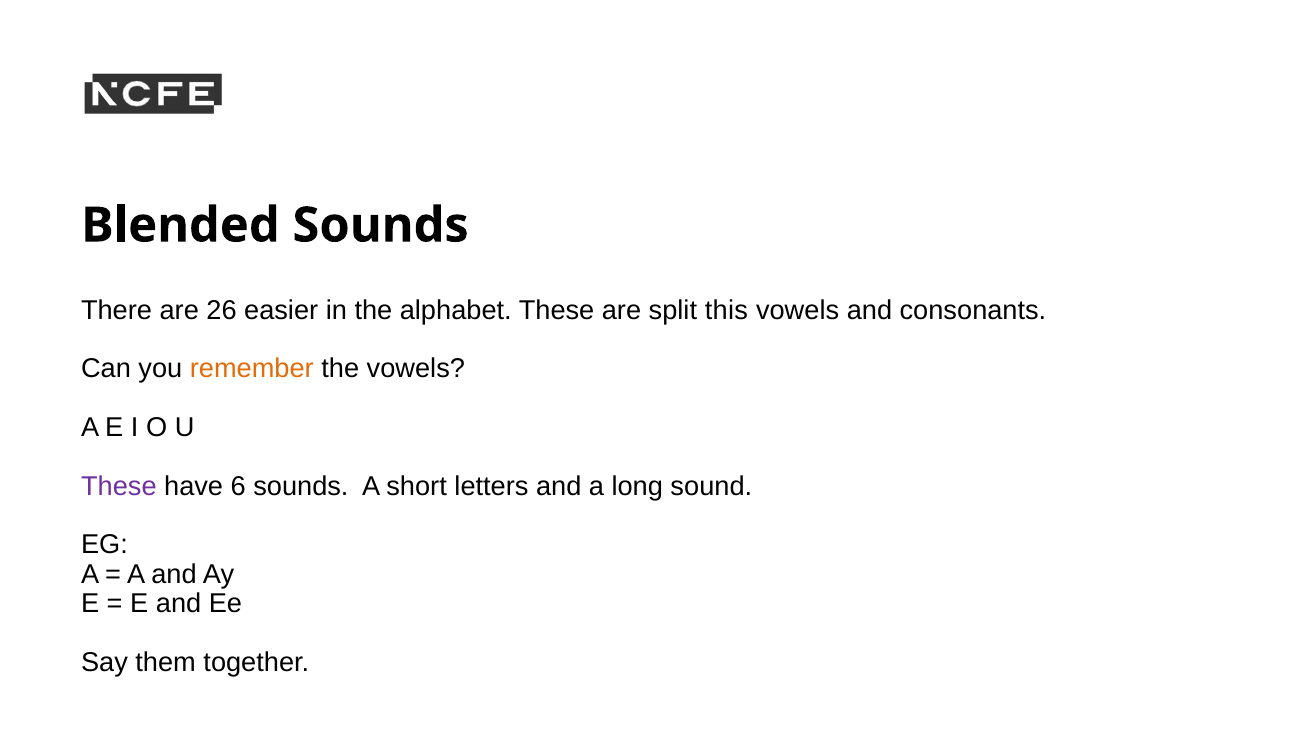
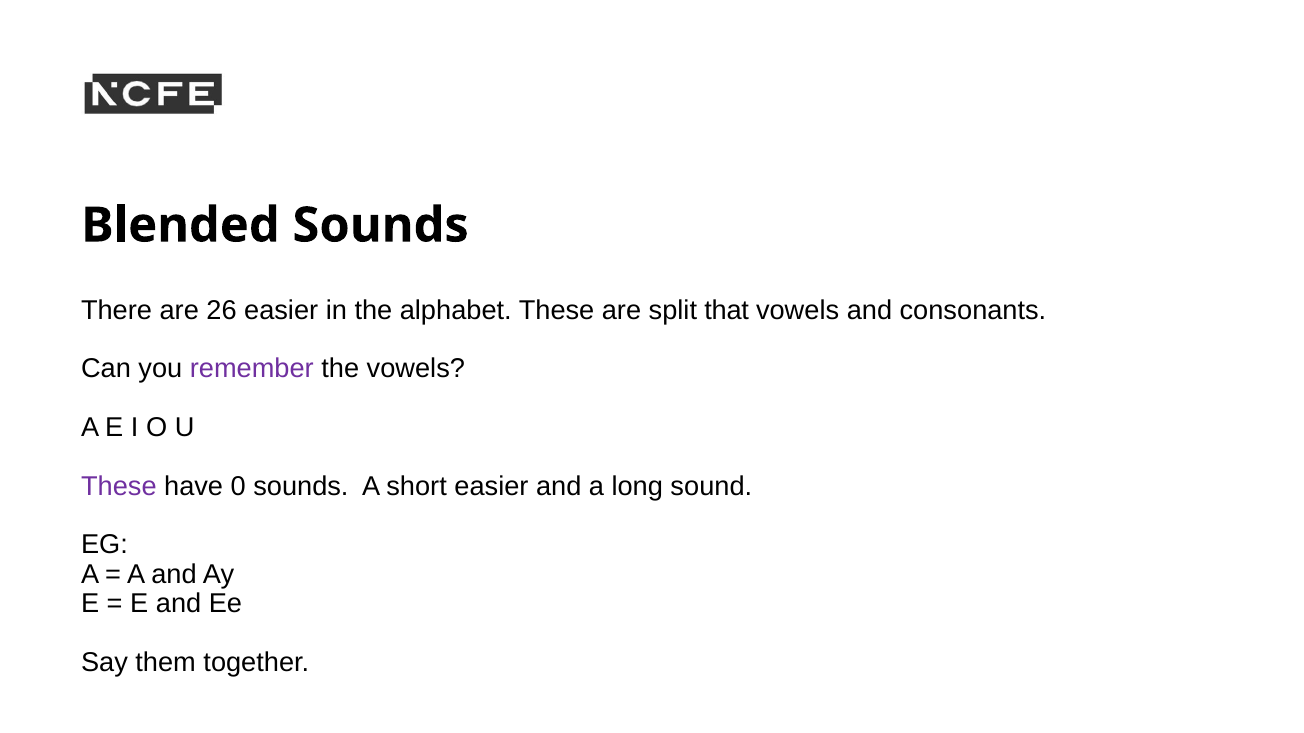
this: this -> that
remember colour: orange -> purple
6: 6 -> 0
short letters: letters -> easier
